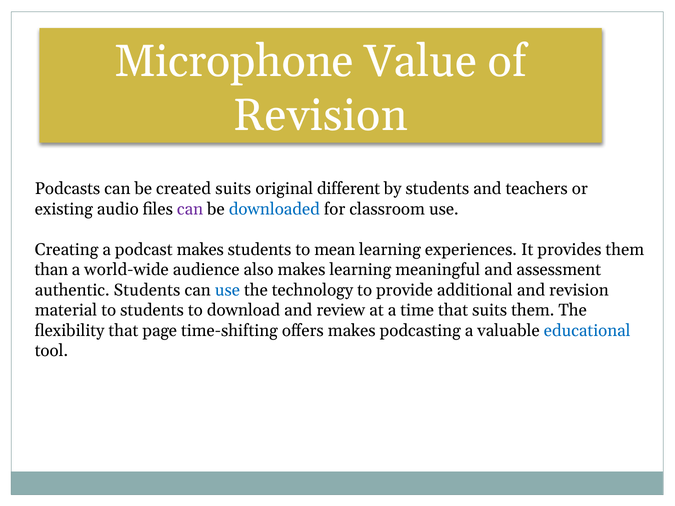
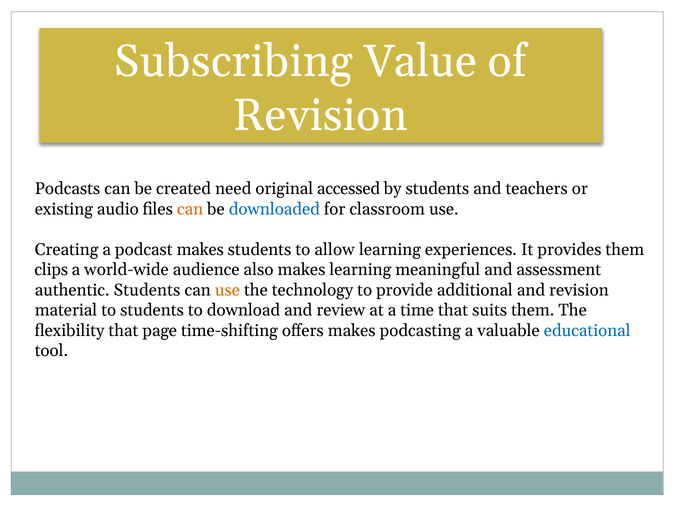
Microphone: Microphone -> Subscribing
created suits: suits -> need
different: different -> accessed
can at (190, 209) colour: purple -> orange
mean: mean -> allow
than: than -> clips
use at (227, 290) colour: blue -> orange
